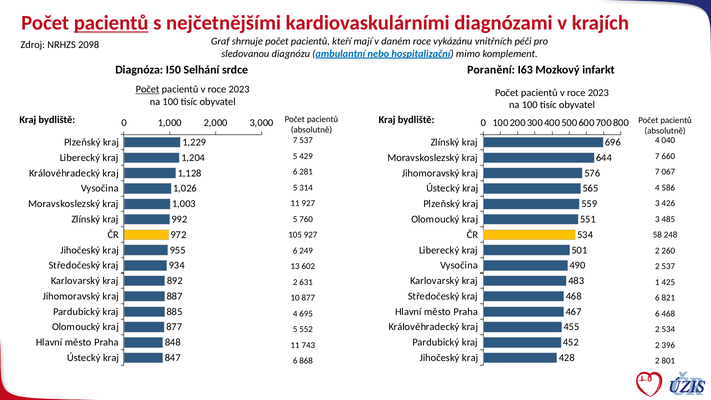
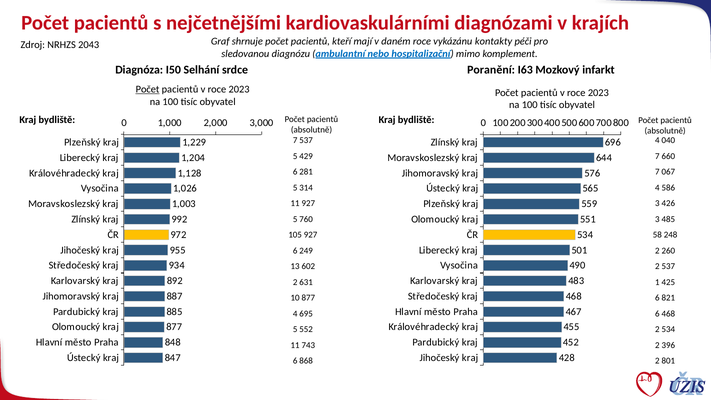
pacientů at (111, 23) underline: present -> none
vnitřních: vnitřních -> kontakty
2098: 2098 -> 2043
